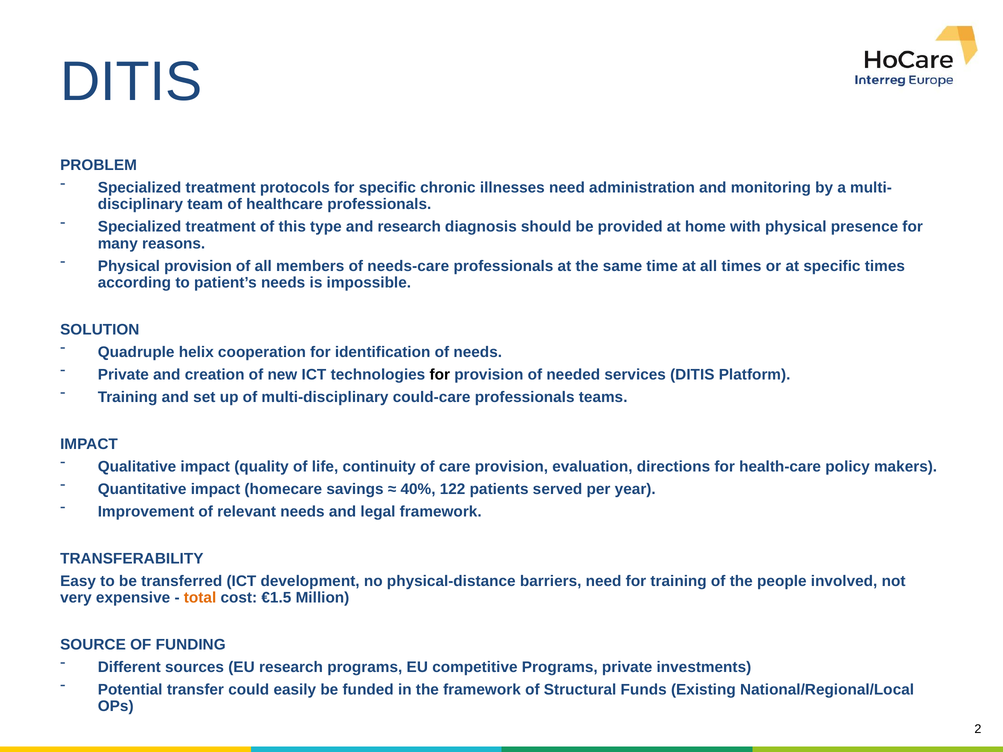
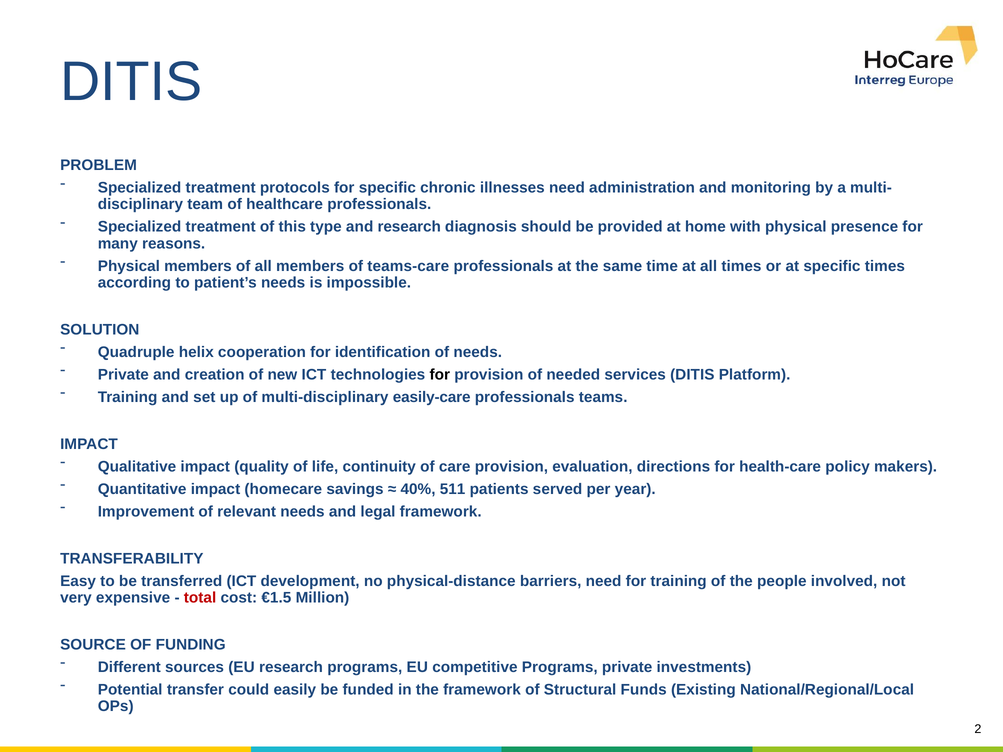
Physical provision: provision -> members
needs-care: needs-care -> teams-care
could-care: could-care -> easily-care
122: 122 -> 511
total colour: orange -> red
